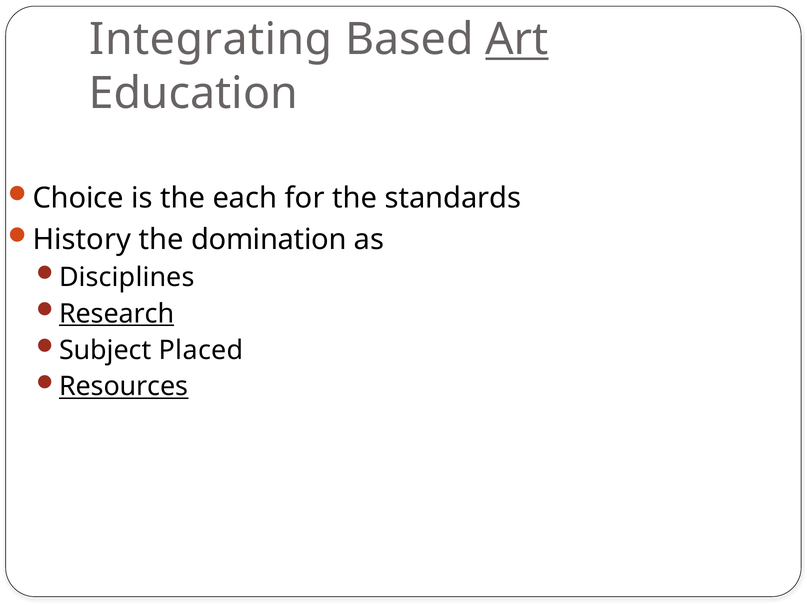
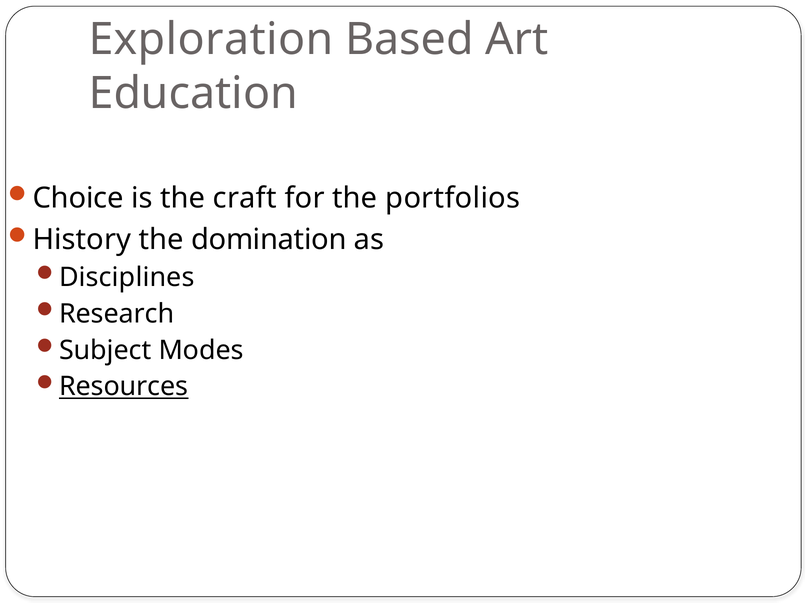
Integrating: Integrating -> Exploration
Art underline: present -> none
each: each -> craft
standards: standards -> portfolios
Research underline: present -> none
Placed: Placed -> Modes
